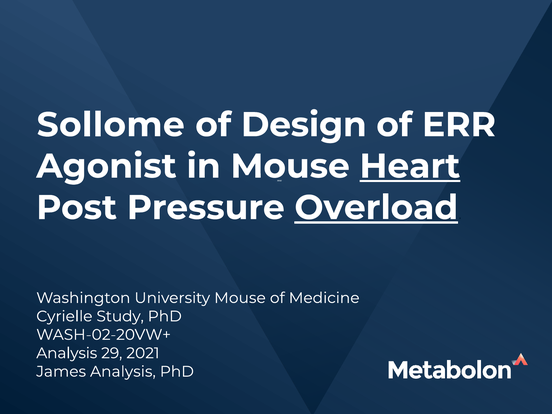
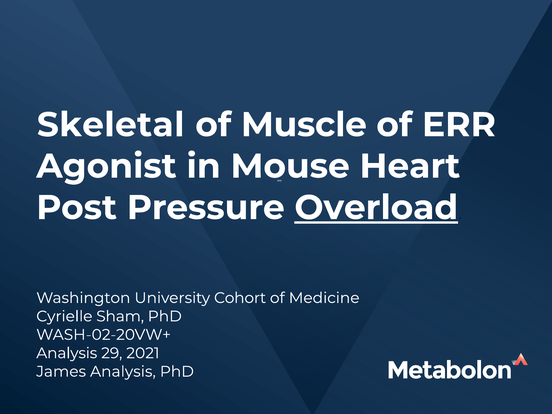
Sollome: Sollome -> Skeletal
Design: Design -> Muscle
Heart at (410, 166) underline: present -> none
University Mouse: Mouse -> Cohort
Study: Study -> Sham
